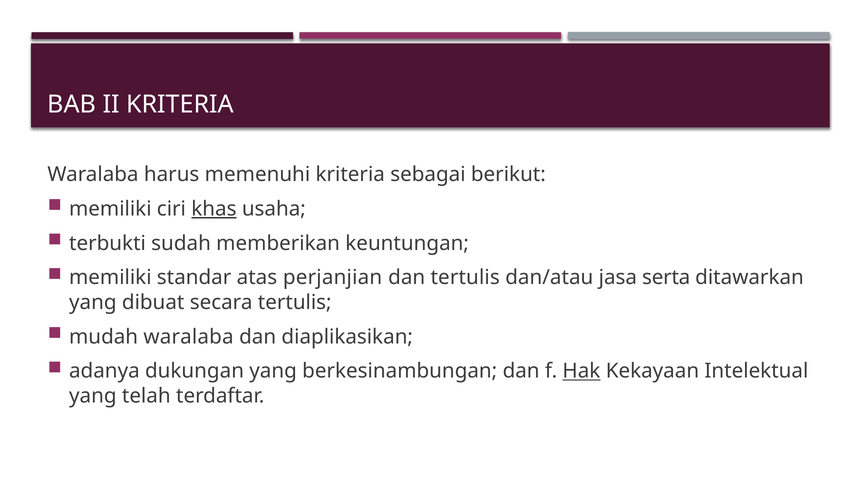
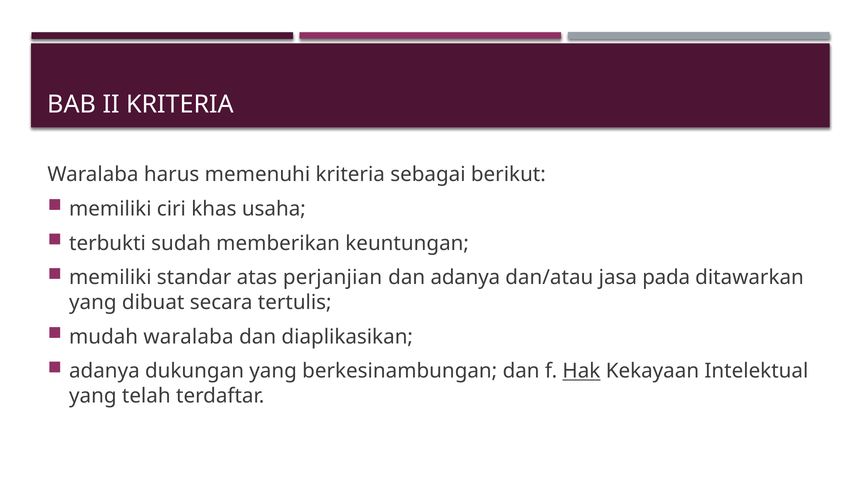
khas underline: present -> none
dan tertulis: tertulis -> adanya
serta: serta -> pada
